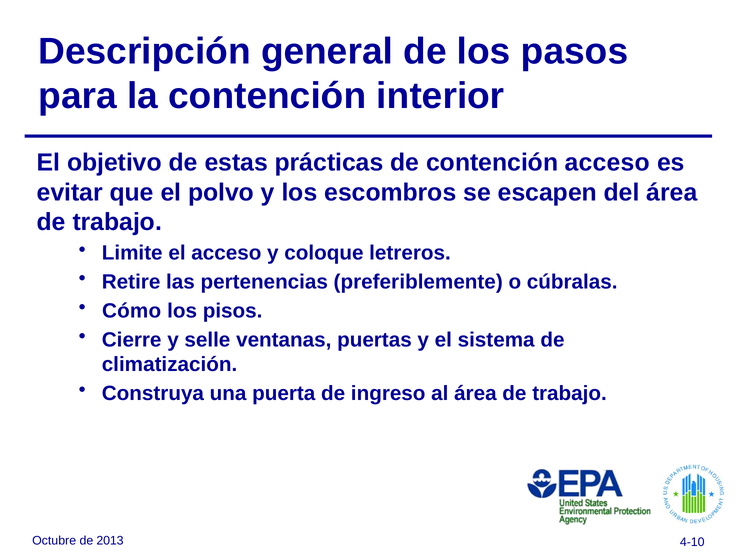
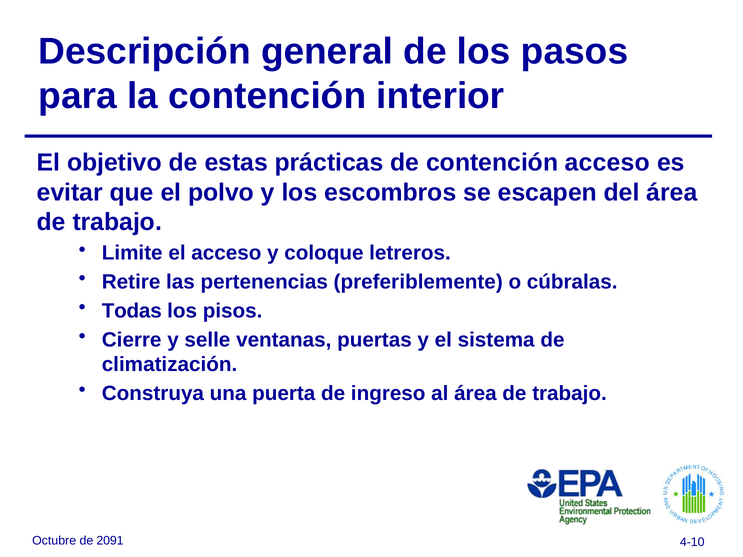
Cómo: Cómo -> Todas
2013: 2013 -> 2091
